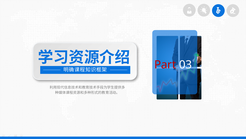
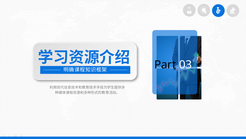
Part colour: red -> black
